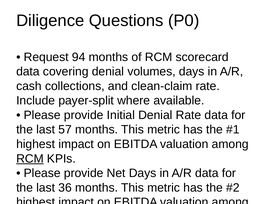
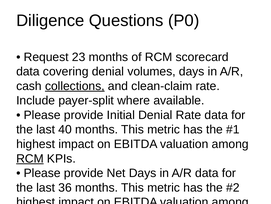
94: 94 -> 23
collections underline: none -> present
57: 57 -> 40
